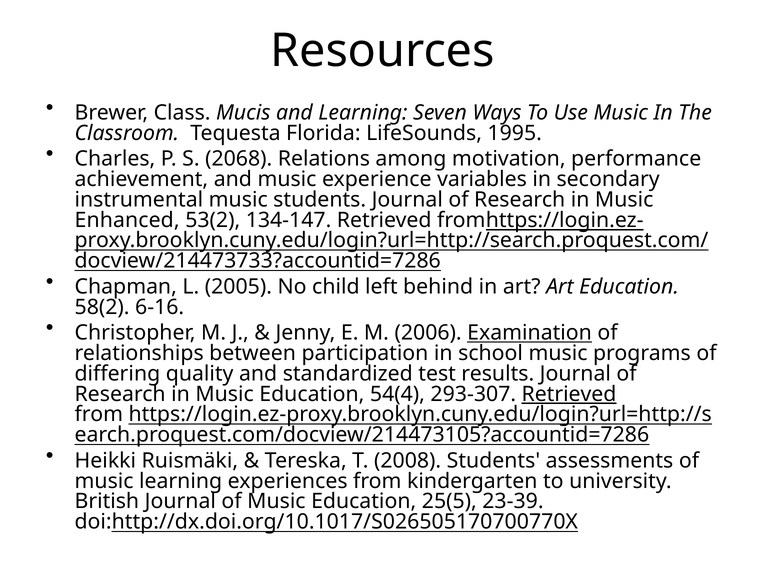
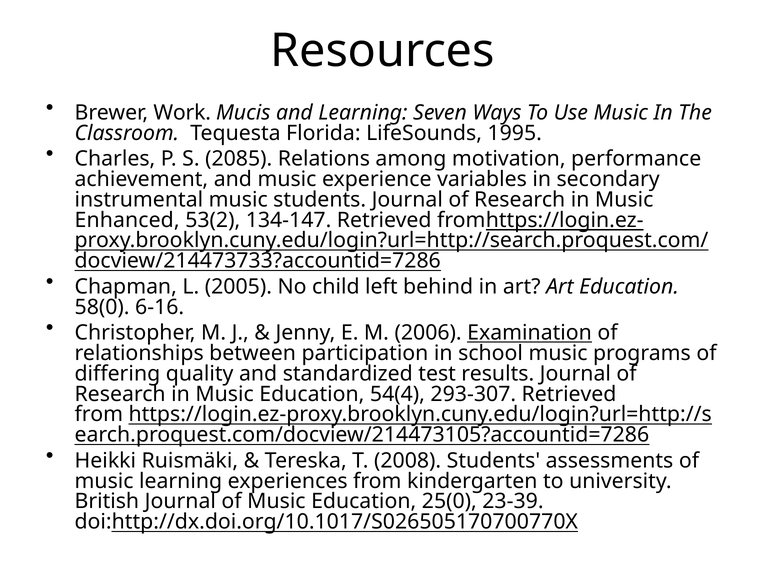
Class: Class -> Work
2068: 2068 -> 2085
58(2: 58(2 -> 58(0
Retrieved at (569, 395) underline: present -> none
25(5: 25(5 -> 25(0
